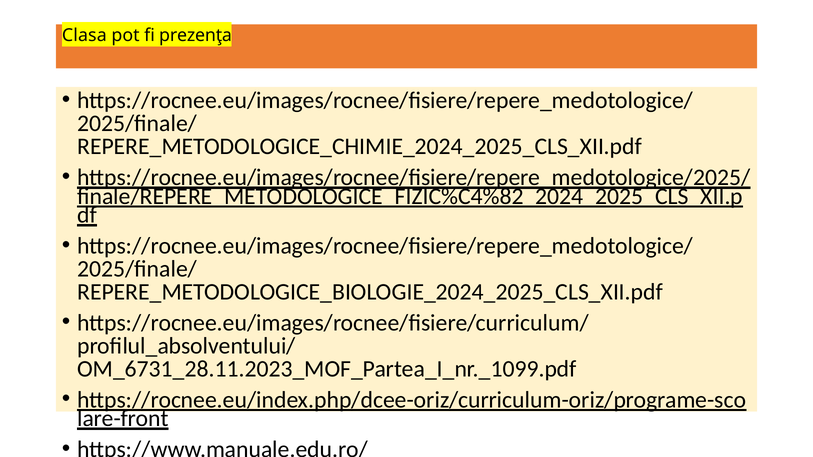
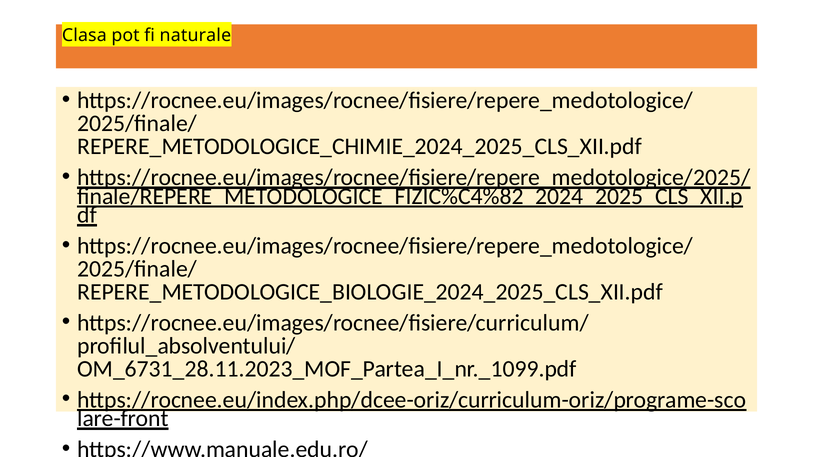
prezenţa: prezenţa -> naturale
